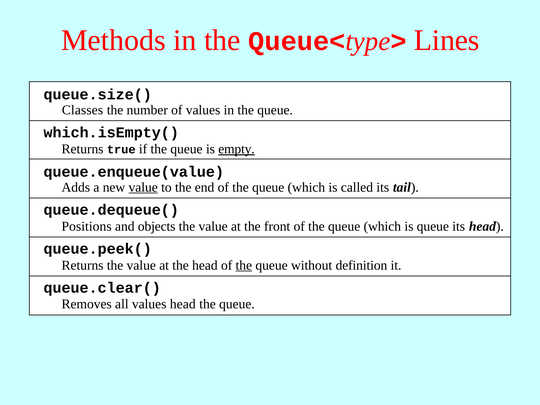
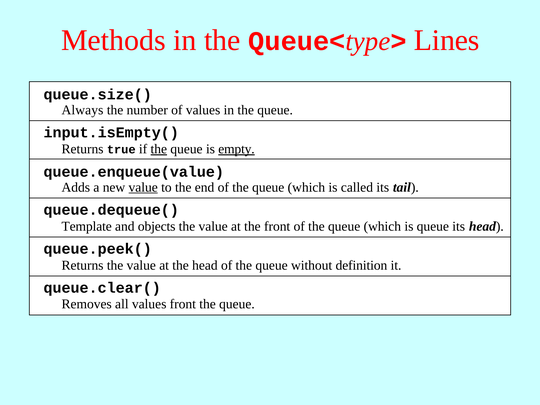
Classes: Classes -> Always
which.isEmpty(: which.isEmpty( -> input.isEmpty(
the at (159, 149) underline: none -> present
Positions: Positions -> Template
the at (244, 265) underline: present -> none
values head: head -> front
